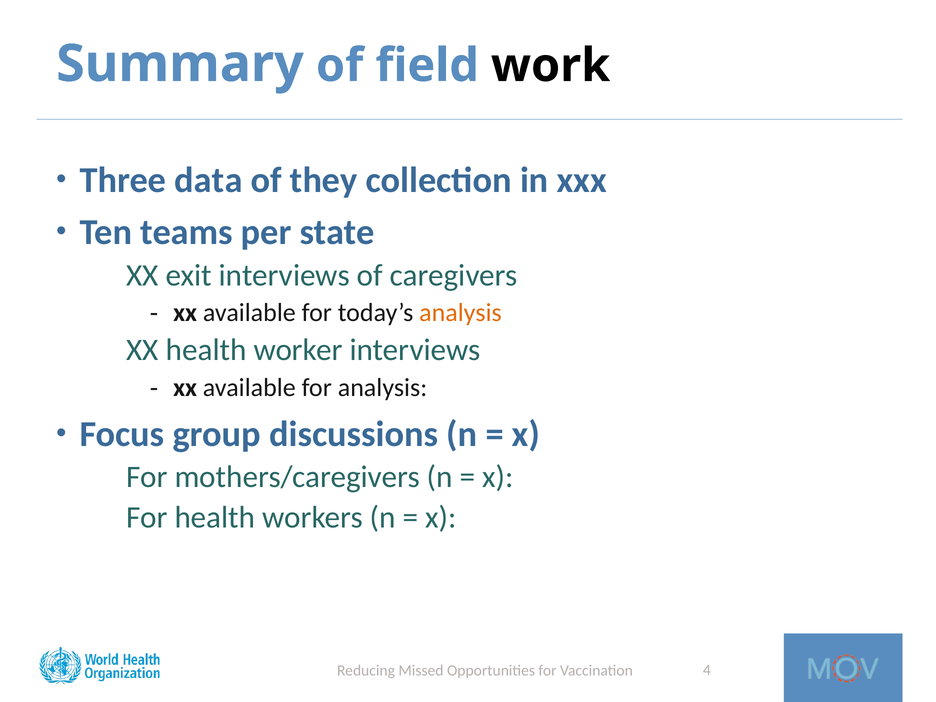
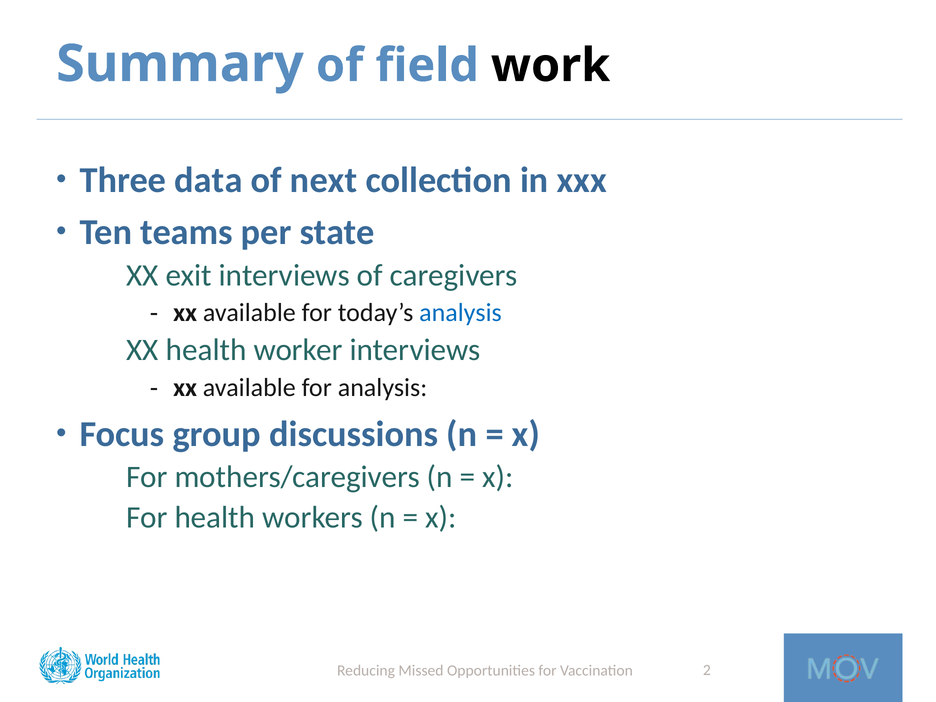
they: they -> next
analysis at (460, 313) colour: orange -> blue
4: 4 -> 2
